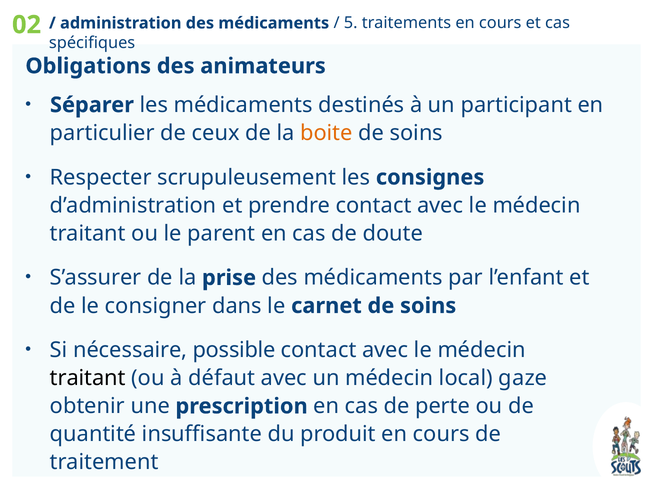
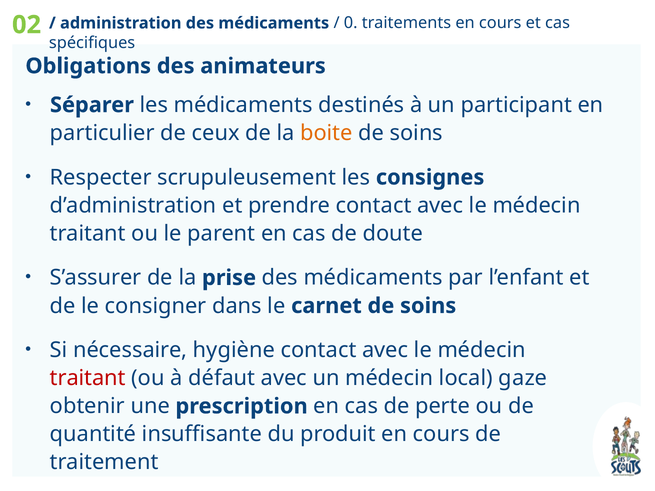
5: 5 -> 0
possible: possible -> hygiène
traitant at (88, 378) colour: black -> red
